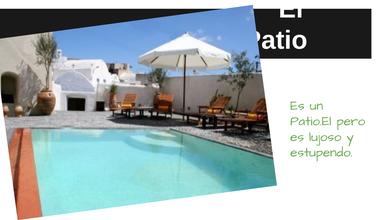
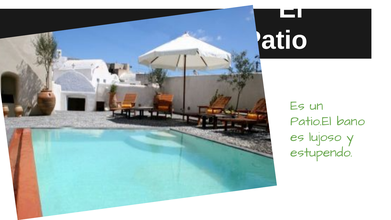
pero: pero -> bano
